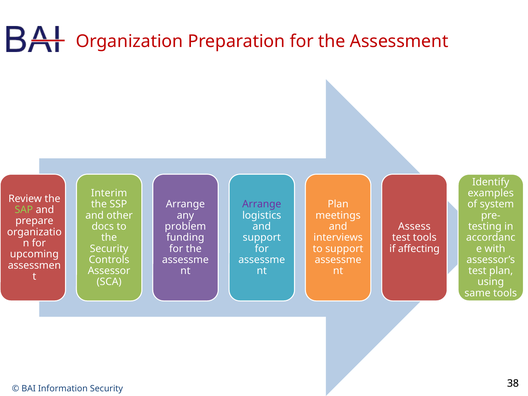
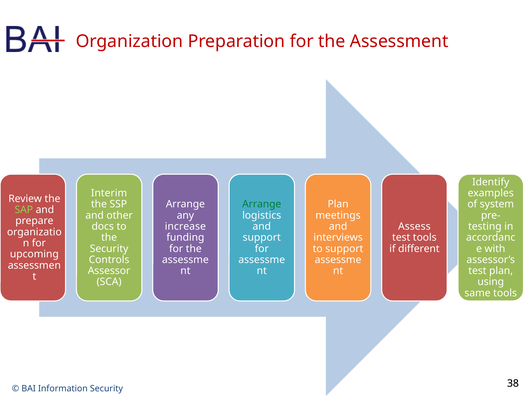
Arrange at (262, 204) colour: purple -> green
problem: problem -> increase
affecting: affecting -> different
